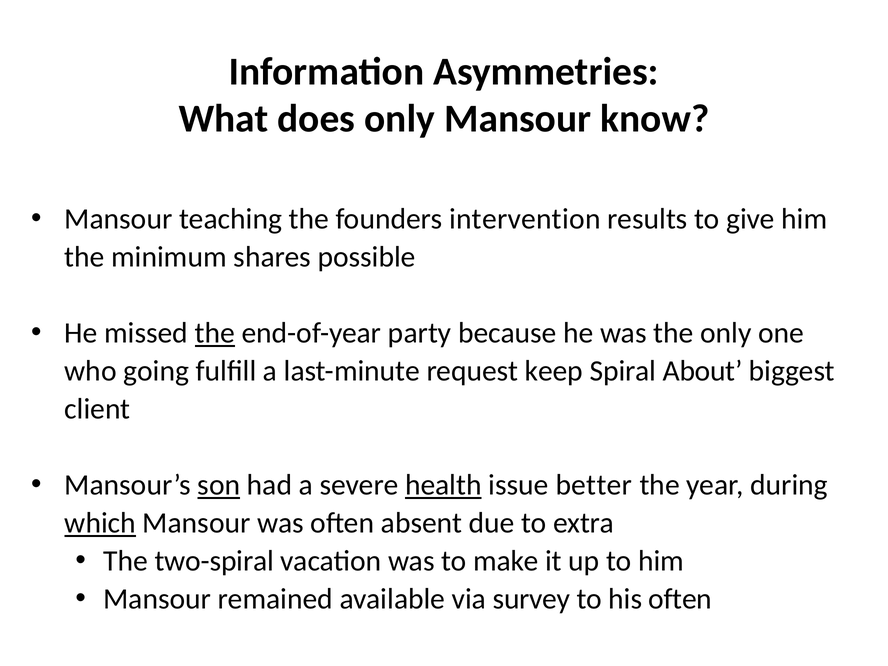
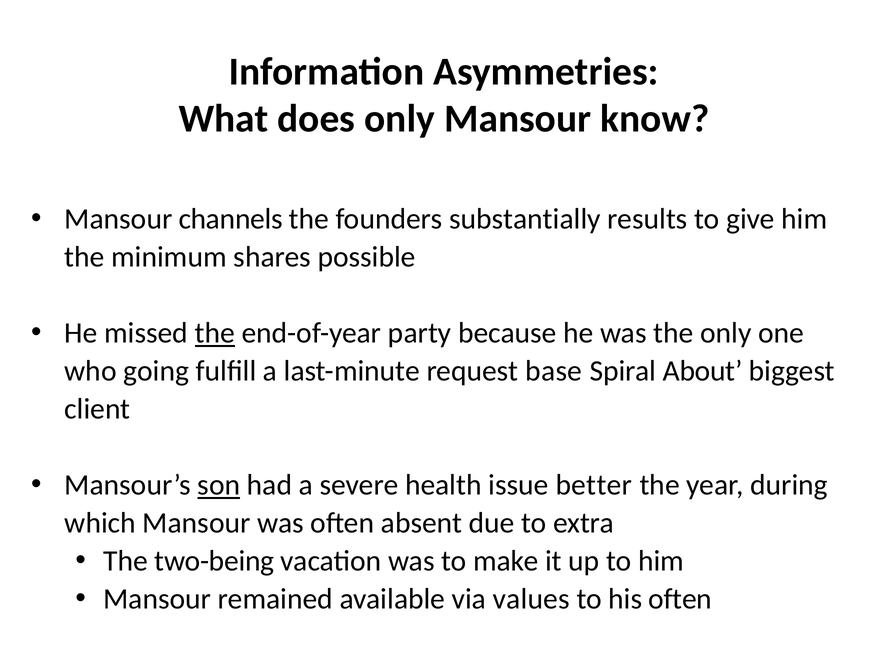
teaching: teaching -> channels
intervention: intervention -> substantially
keep: keep -> base
health underline: present -> none
which underline: present -> none
two-spiral: two-spiral -> two-being
survey: survey -> values
